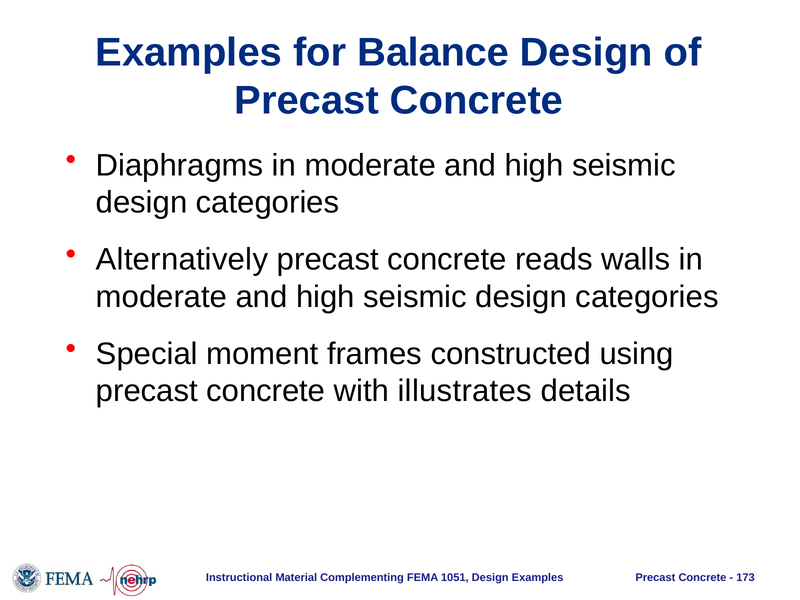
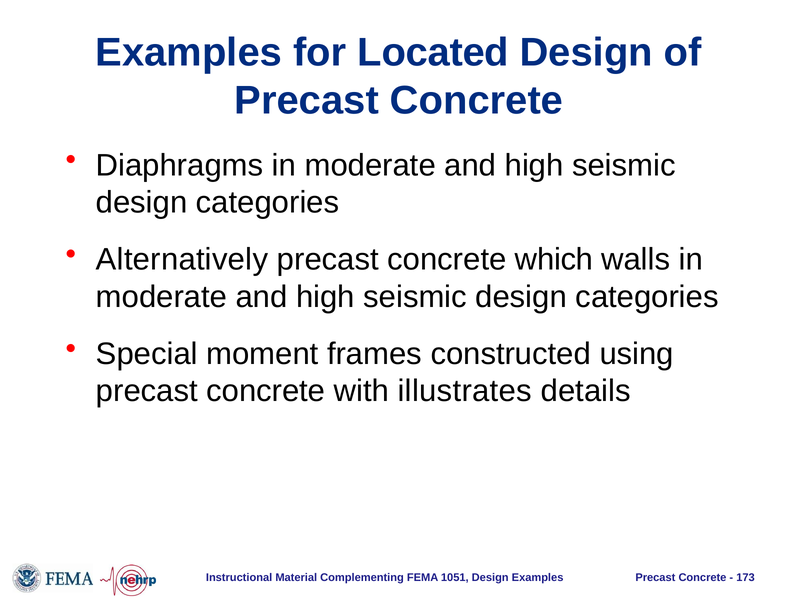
Balance: Balance -> Located
reads: reads -> which
